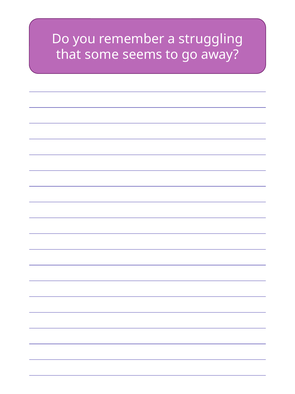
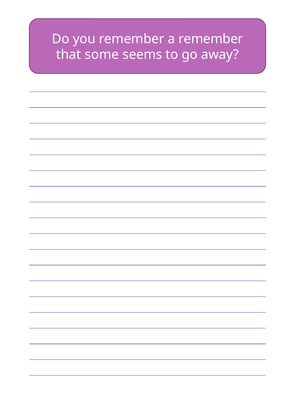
a struggling: struggling -> remember
